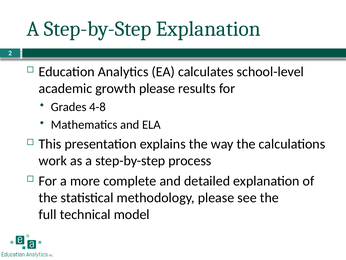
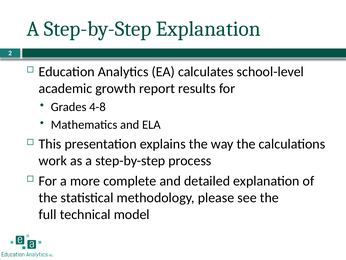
growth please: please -> report
